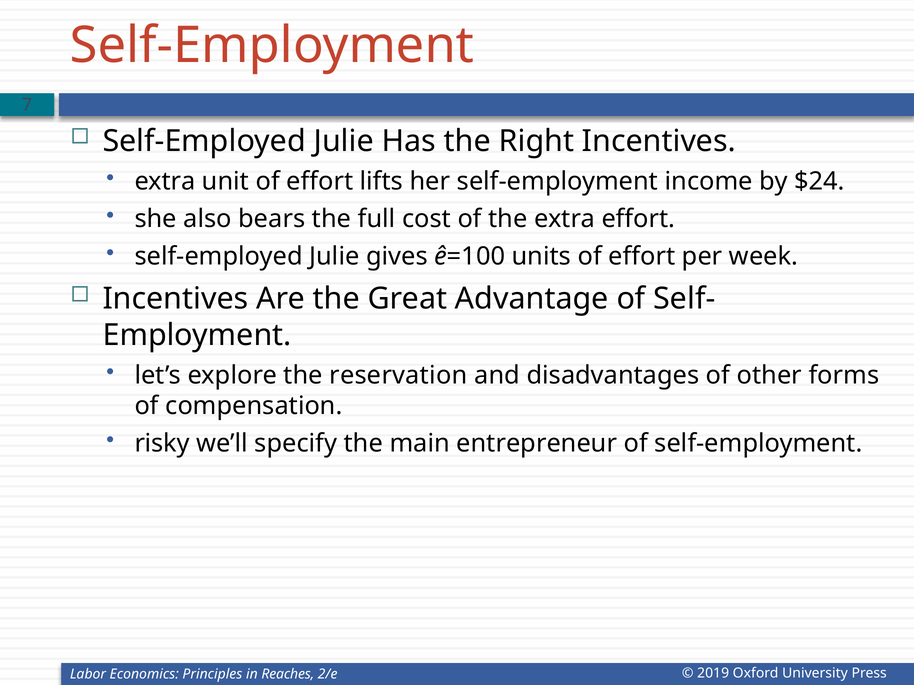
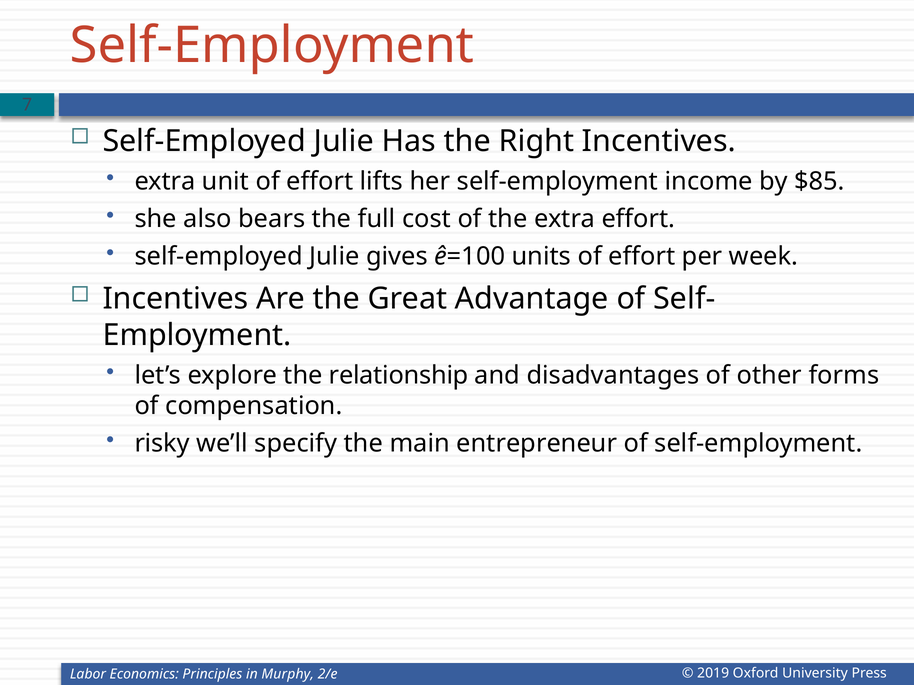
$24: $24 -> $85
reservation: reservation -> relationship
Reaches: Reaches -> Murphy
